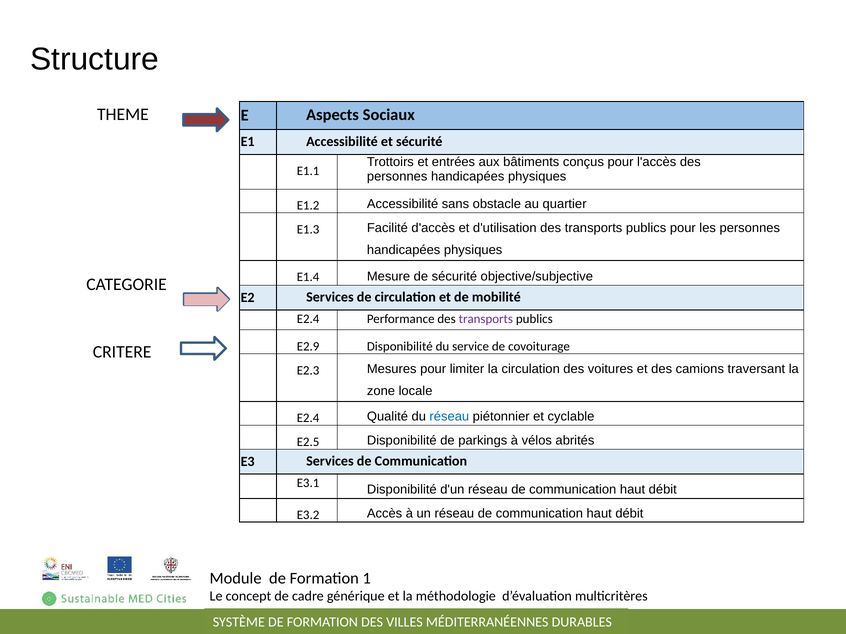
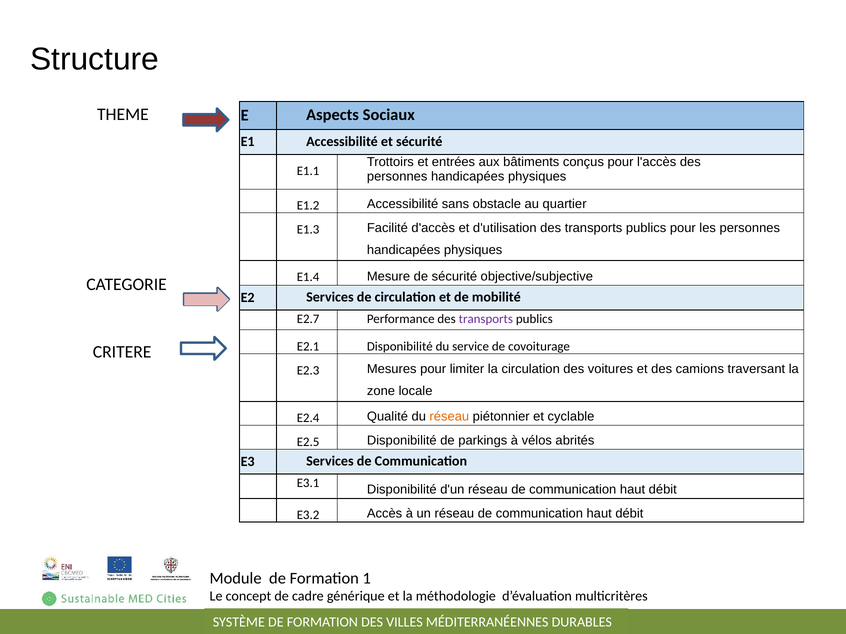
E2.4 at (308, 319): E2.4 -> E2.7
E2.9: E2.9 -> E2.1
réseau at (449, 417) colour: blue -> orange
